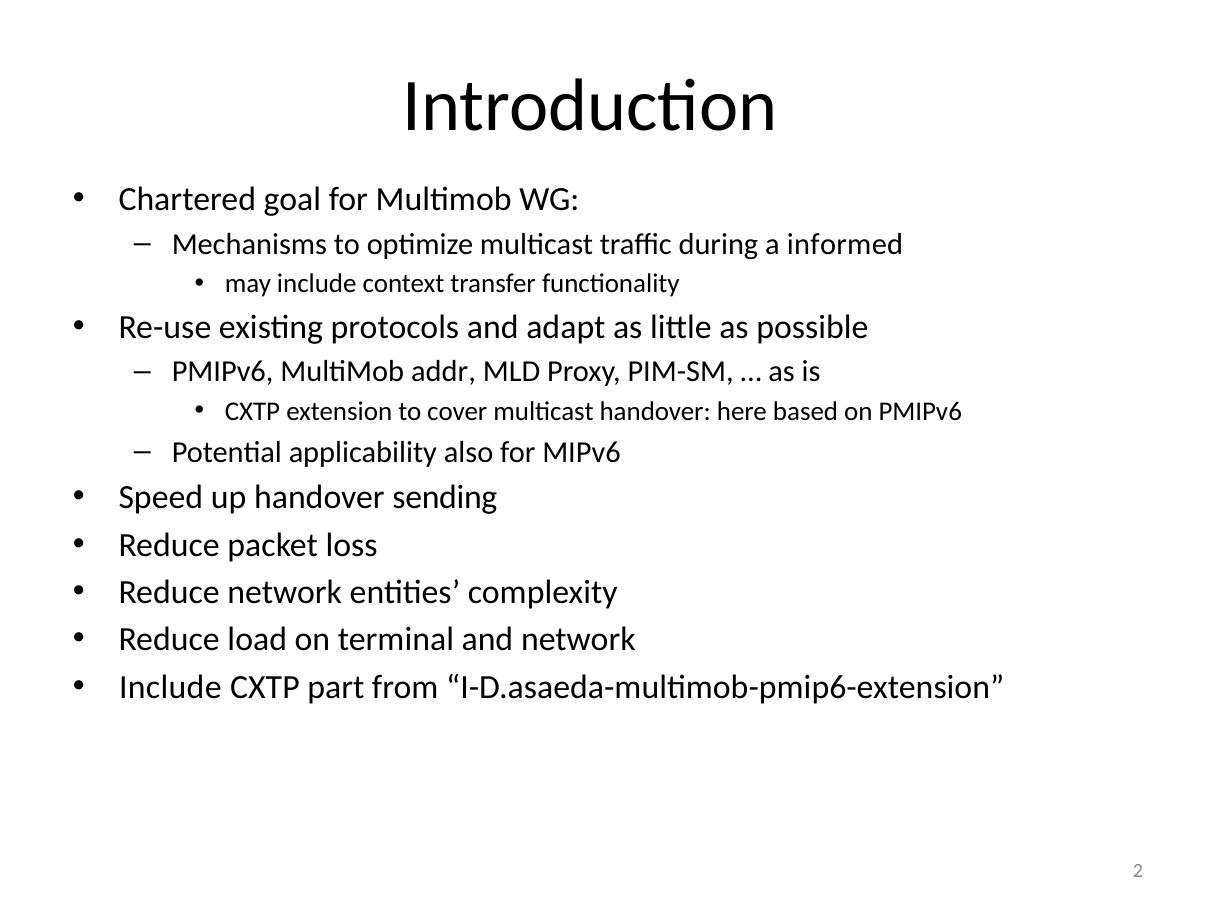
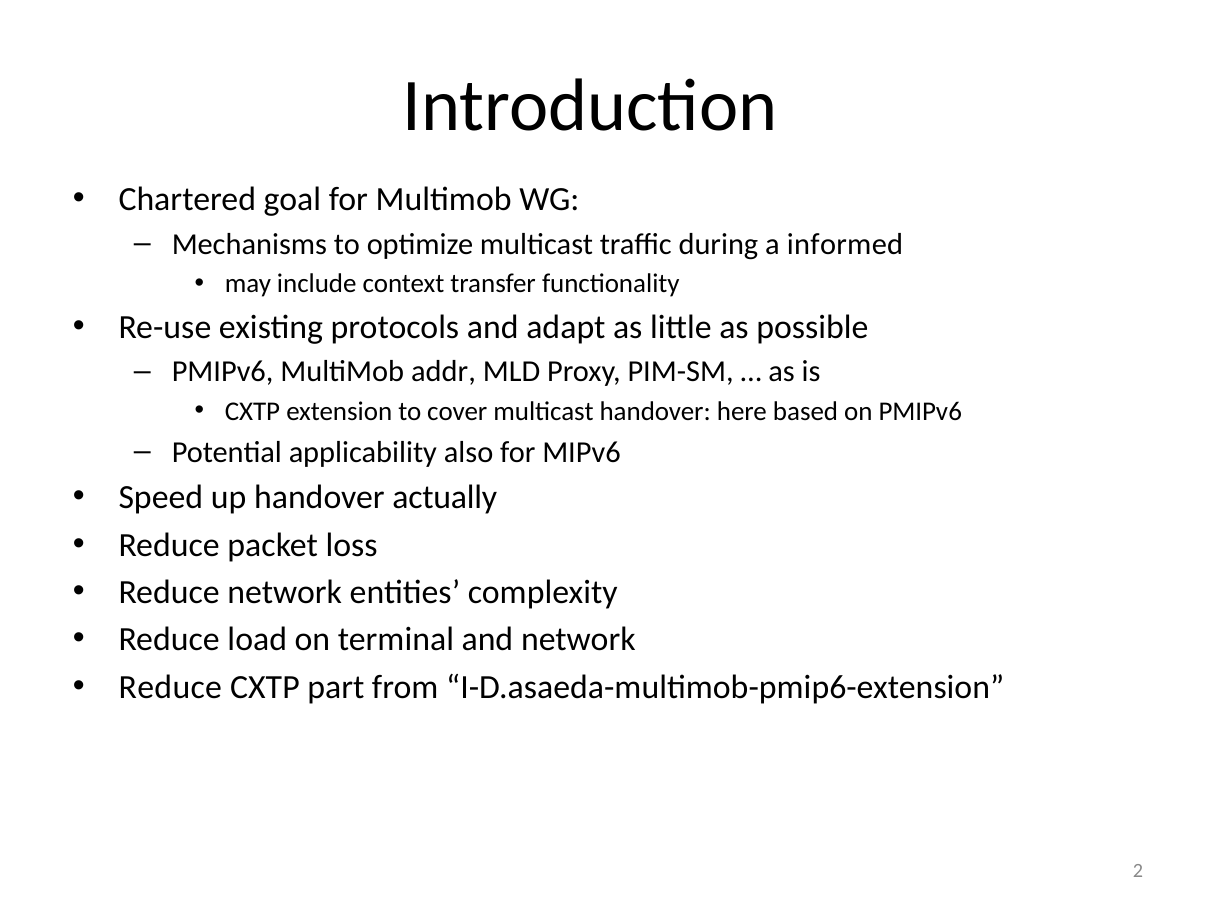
sending: sending -> actually
Include at (170, 687): Include -> Reduce
